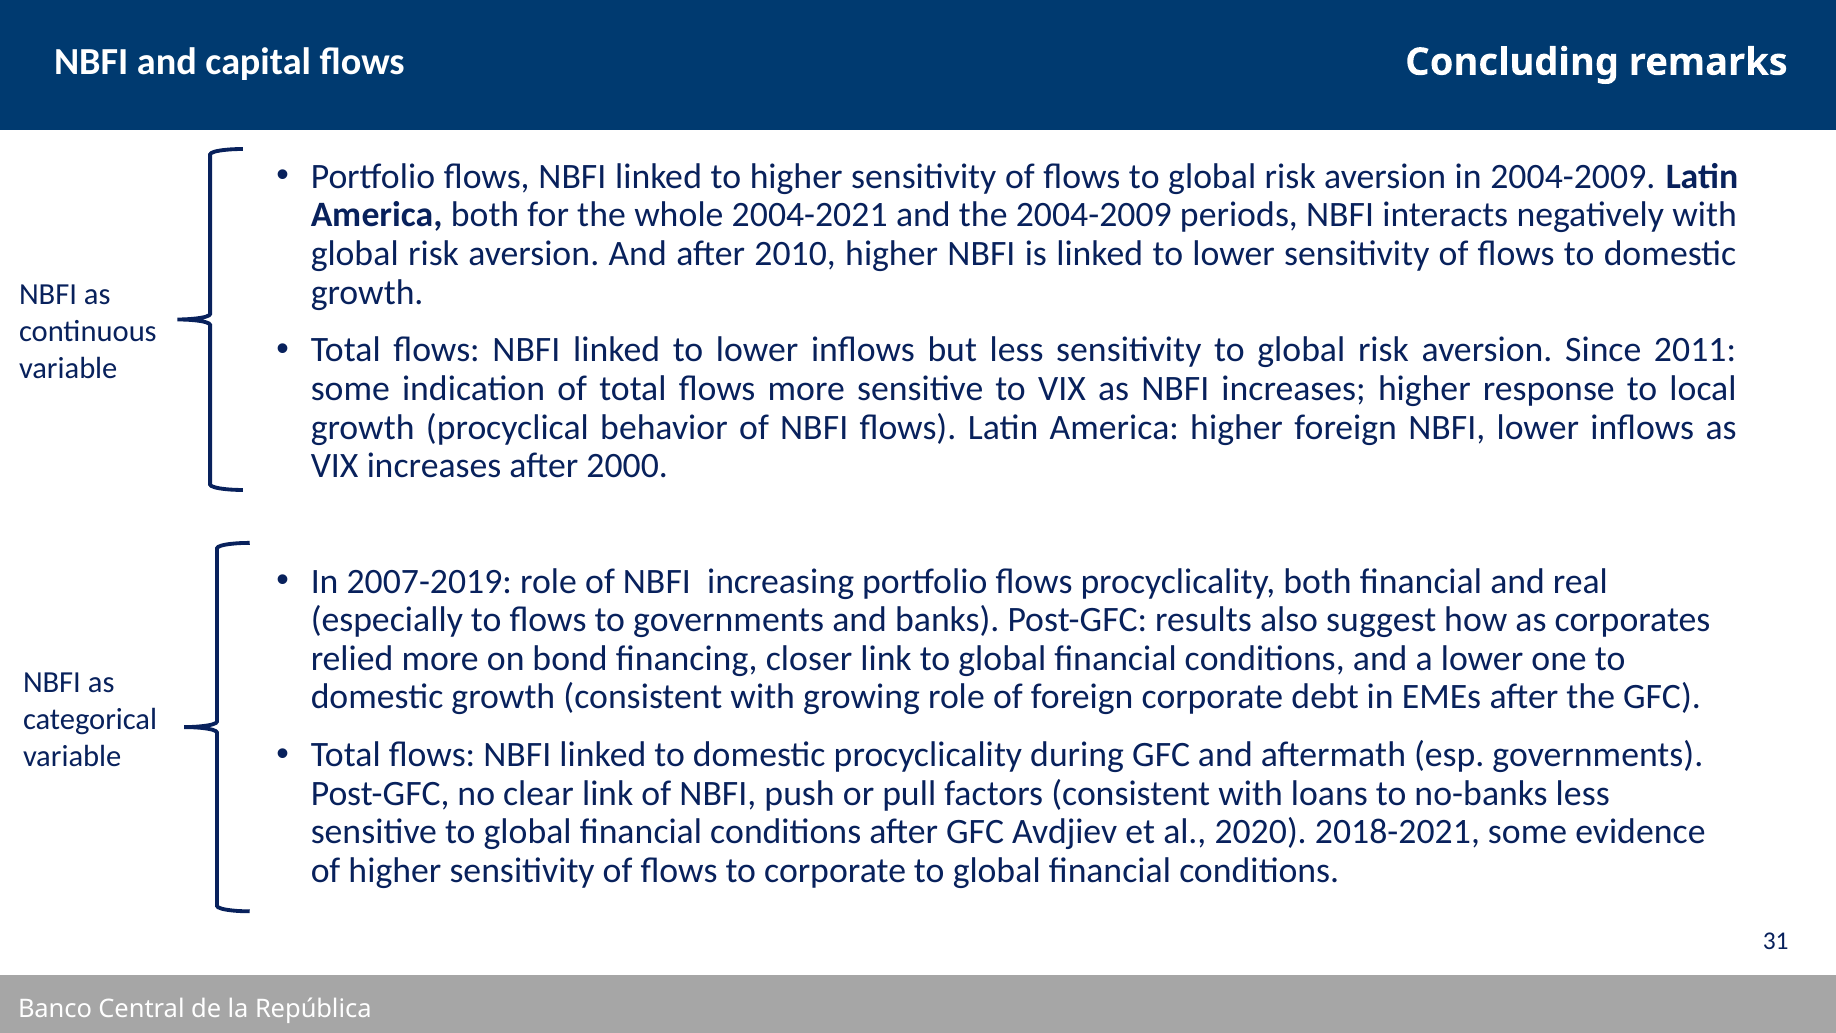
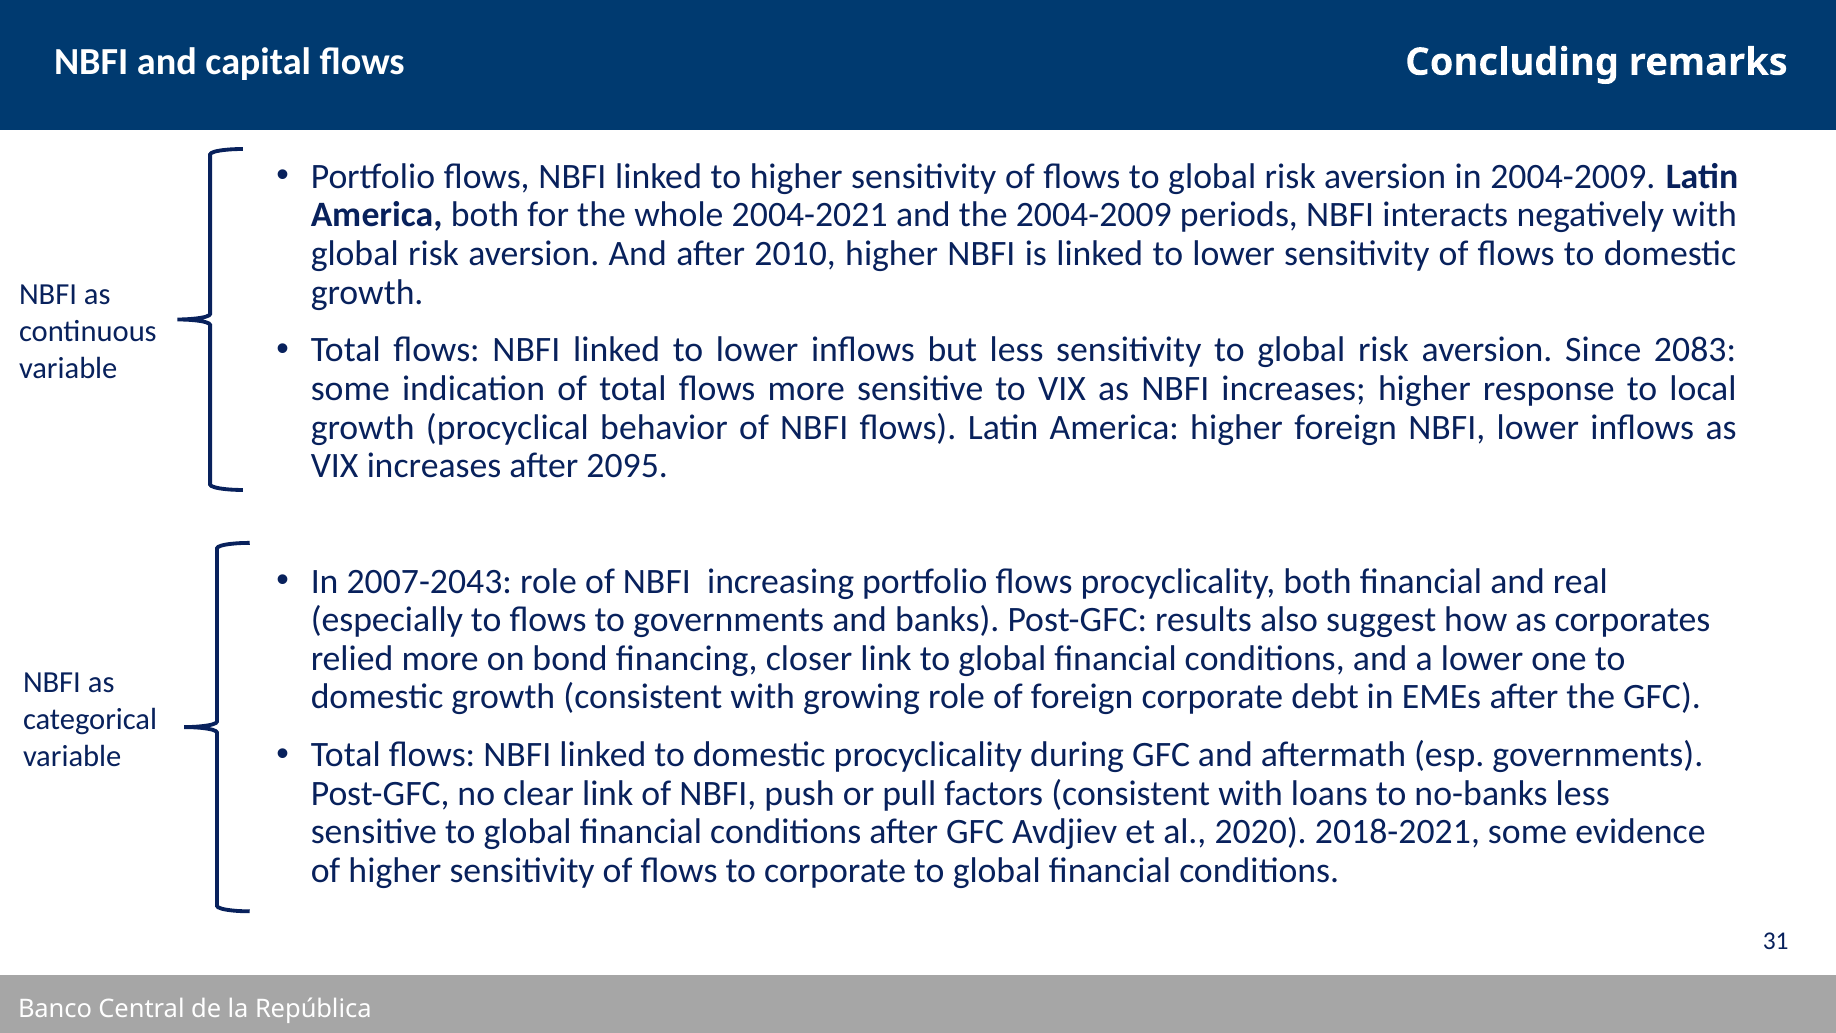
2011: 2011 -> 2083
2000: 2000 -> 2095
2007-2019: 2007-2019 -> 2007-2043
